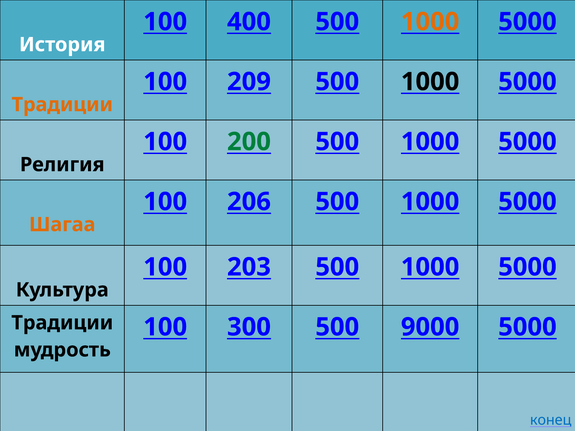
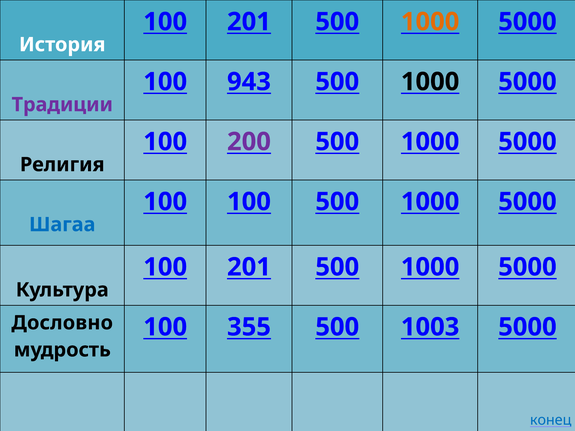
400 at (249, 22): 400 -> 201
209: 209 -> 943
Традиции at (62, 105) colour: orange -> purple
200 colour: green -> purple
100 206: 206 -> 100
Шагаа colour: orange -> blue
203 at (249, 267): 203 -> 201
Традиции at (62, 323): Традиции -> Дословно
300: 300 -> 355
9000: 9000 -> 1003
